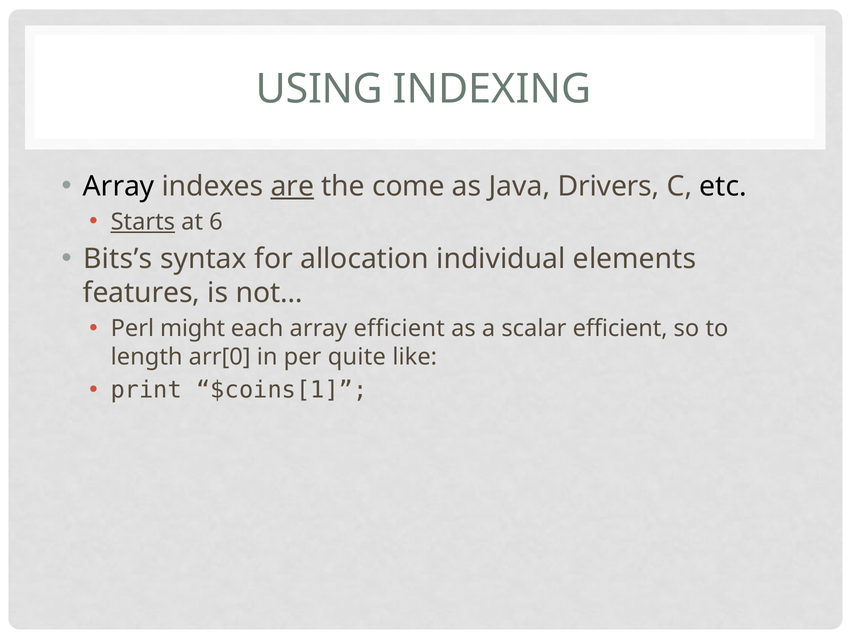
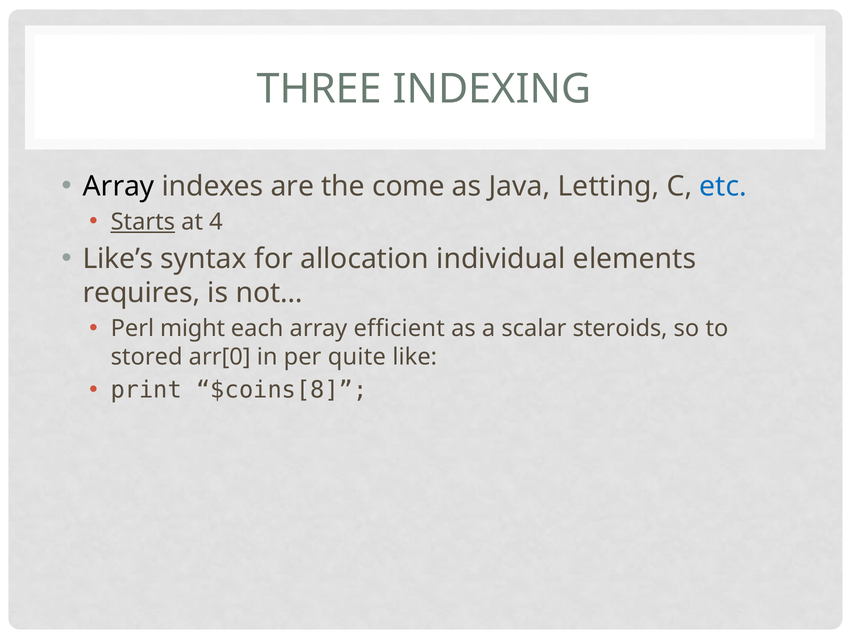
USING: USING -> THREE
are underline: present -> none
Drivers: Drivers -> Letting
etc colour: black -> blue
6: 6 -> 4
Bits’s: Bits’s -> Like’s
features: features -> requires
scalar efficient: efficient -> steroids
length: length -> stored
$coins[1: $coins[1 -> $coins[8
